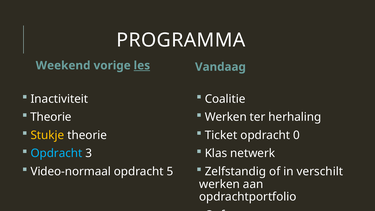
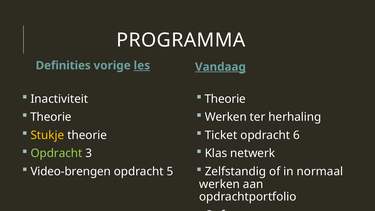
Weekend: Weekend -> Definities
Vandaag underline: none -> present
Coalitie at (225, 99): Coalitie -> Theorie
0: 0 -> 6
Opdracht at (56, 153) colour: light blue -> light green
Video-normaal: Video-normaal -> Video-brengen
verschilt: verschilt -> normaal
